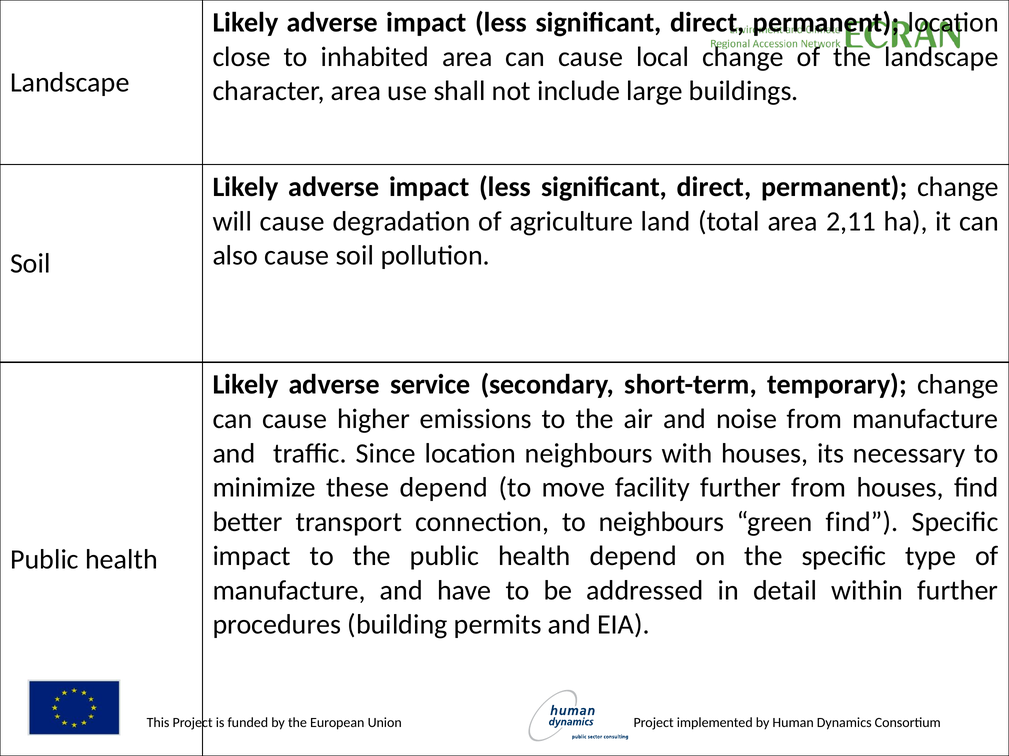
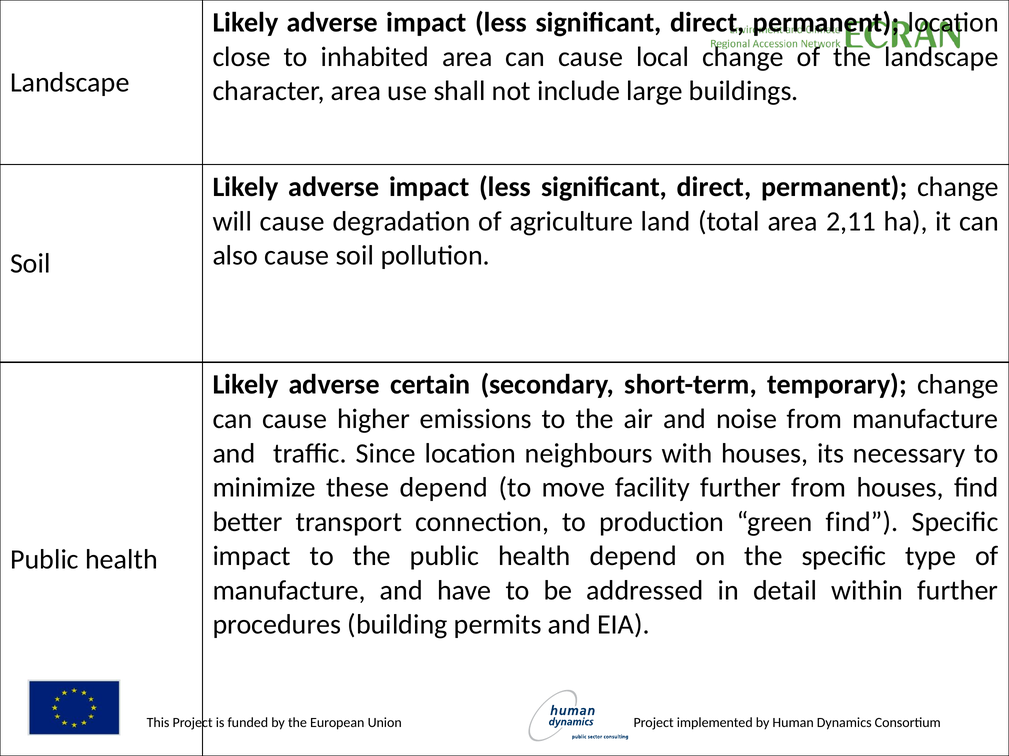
service: service -> certain
to neighbours: neighbours -> production
